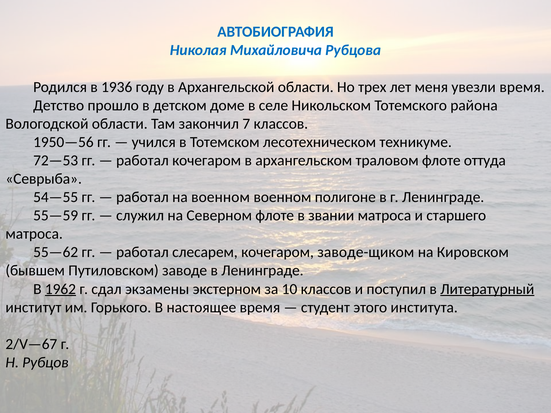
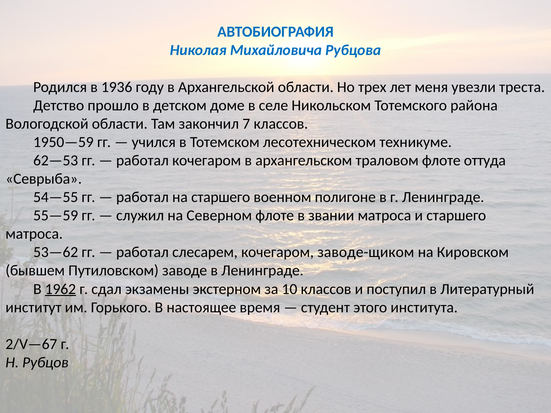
увезли время: время -> треста
1950—56: 1950—56 -> 1950—59
72—53: 72—53 -> 62—53
на военном: военном -> старшего
55—62: 55—62 -> 53—62
Литературный underline: present -> none
